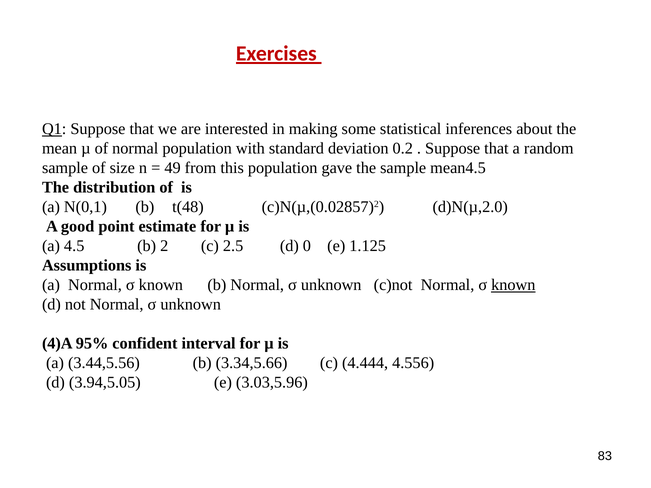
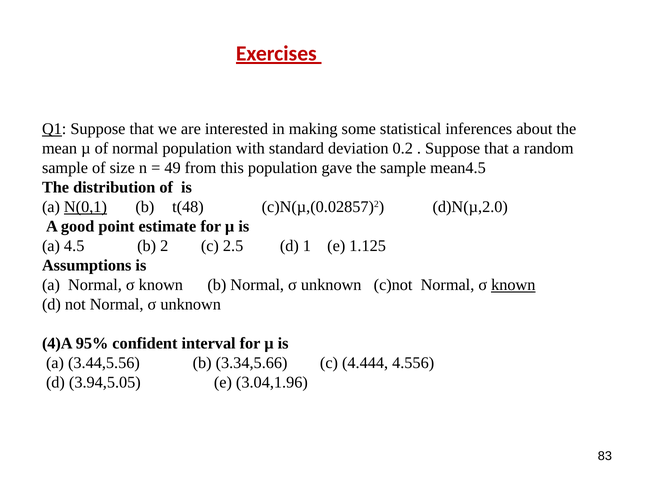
N(0,1 underline: none -> present
0: 0 -> 1
3.03,5.96: 3.03,5.96 -> 3.04,1.96
